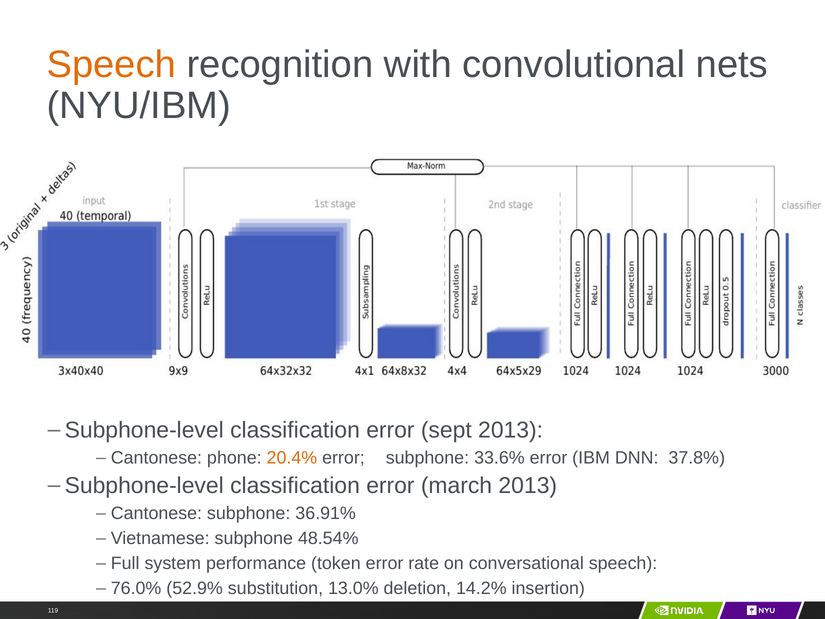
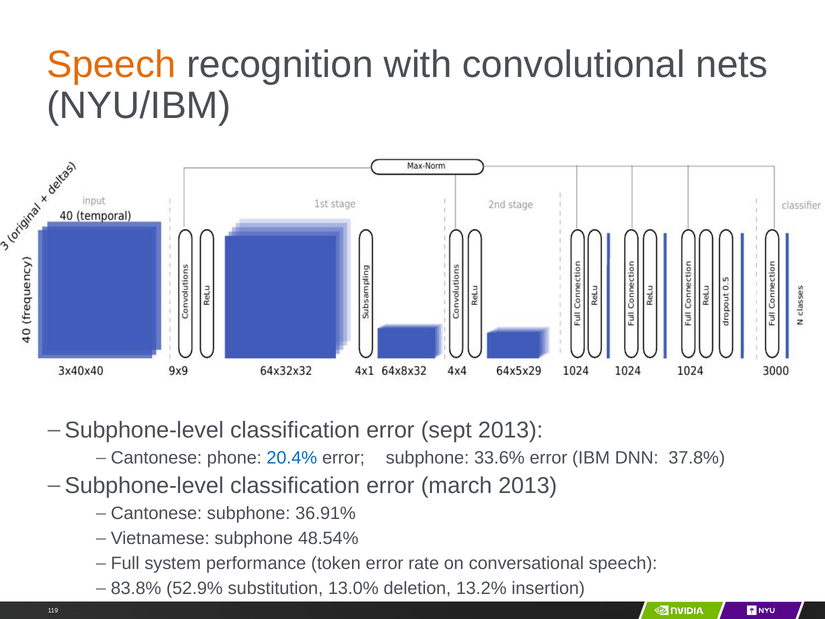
20.4% colour: orange -> blue
76.0%: 76.0% -> 83.8%
14.2%: 14.2% -> 13.2%
